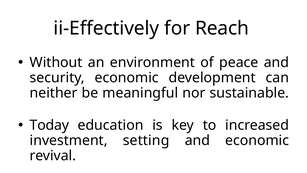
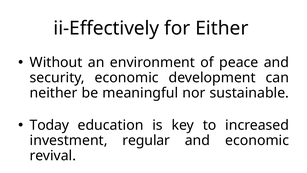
Reach: Reach -> Either
setting: setting -> regular
